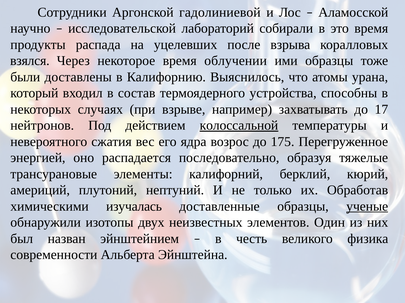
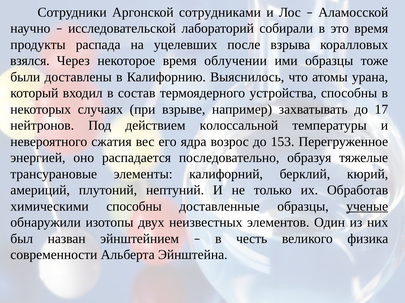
гадолиниевой: гадолиниевой -> сотрудниками
колоссальной underline: present -> none
175: 175 -> 153
химическими изучалась: изучалась -> способны
